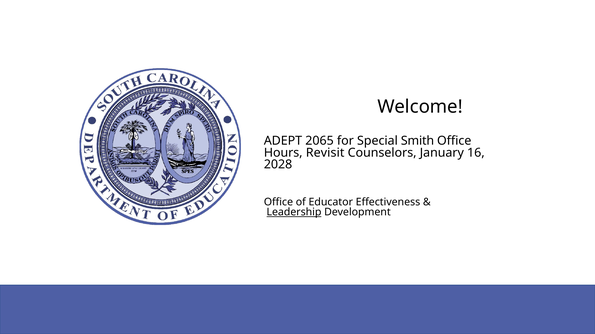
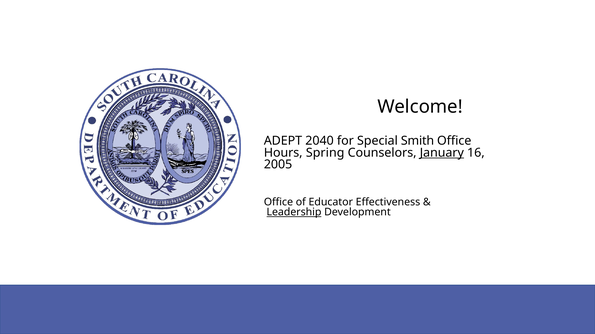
2065: 2065 -> 2040
Revisit: Revisit -> Spring
January underline: none -> present
2028: 2028 -> 2005
